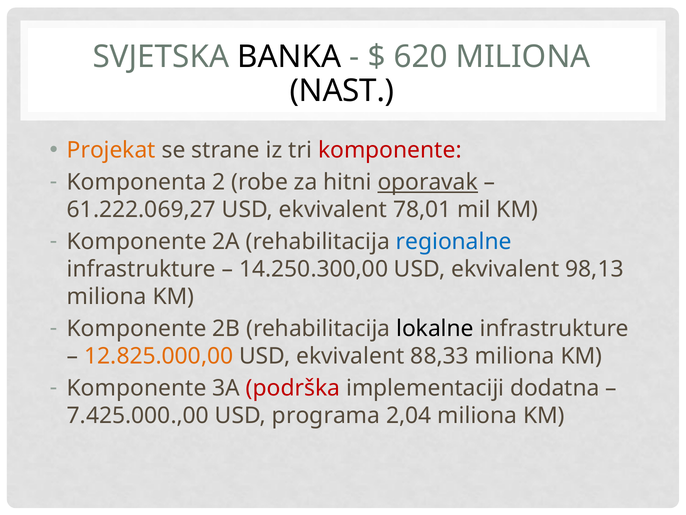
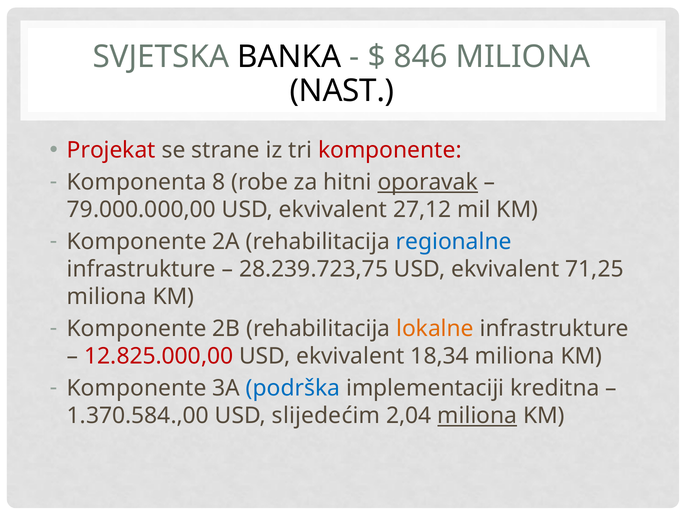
620: 620 -> 846
Projekat colour: orange -> red
2: 2 -> 8
61.222.069,27: 61.222.069,27 -> 79.000.000,00
78,01: 78,01 -> 27,12
14.250.300,00: 14.250.300,00 -> 28.239.723,75
98,13: 98,13 -> 71,25
lokalne colour: black -> orange
12.825.000,00 colour: orange -> red
88,33: 88,33 -> 18,34
podrška colour: red -> blue
dodatna: dodatna -> kreditna
7.425.000.,00: 7.425.000.,00 -> 1.370.584.,00
programa: programa -> slijedećim
miliona at (477, 415) underline: none -> present
